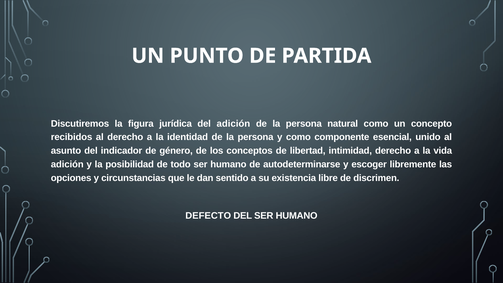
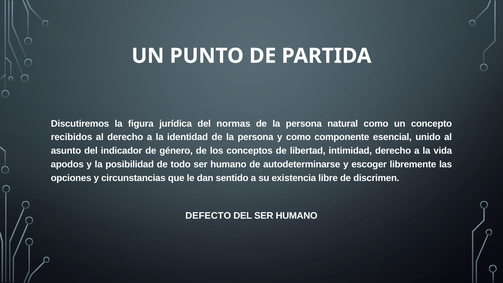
del adición: adición -> normas
adición at (67, 164): adición -> apodos
